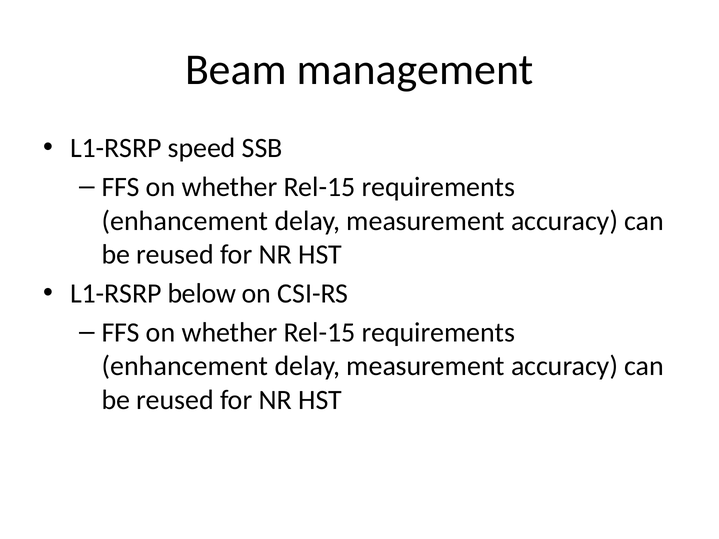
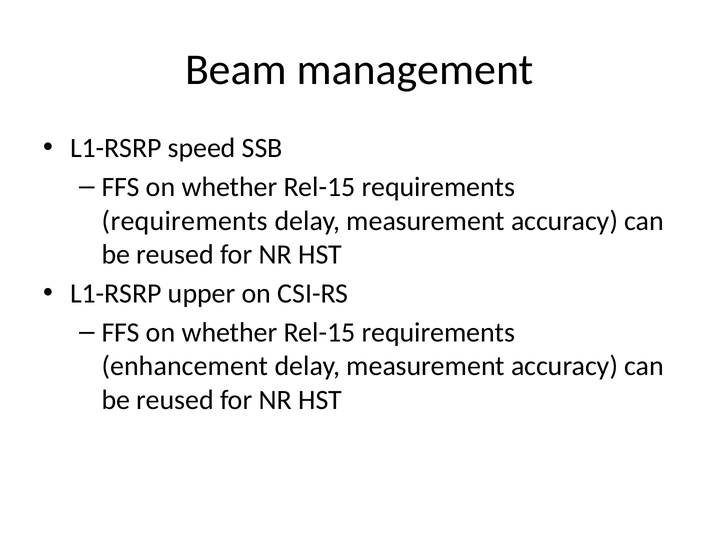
enhancement at (185, 221): enhancement -> requirements
below: below -> upper
